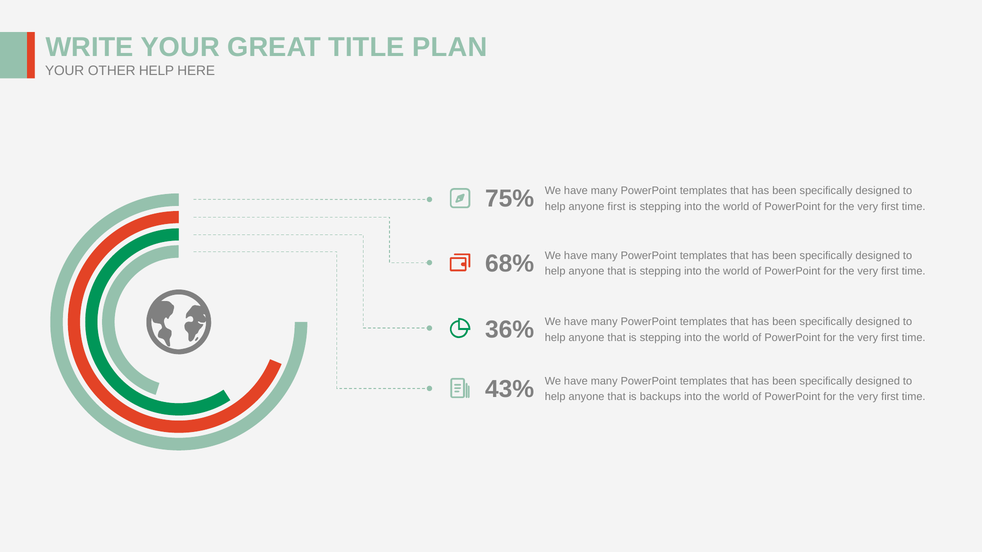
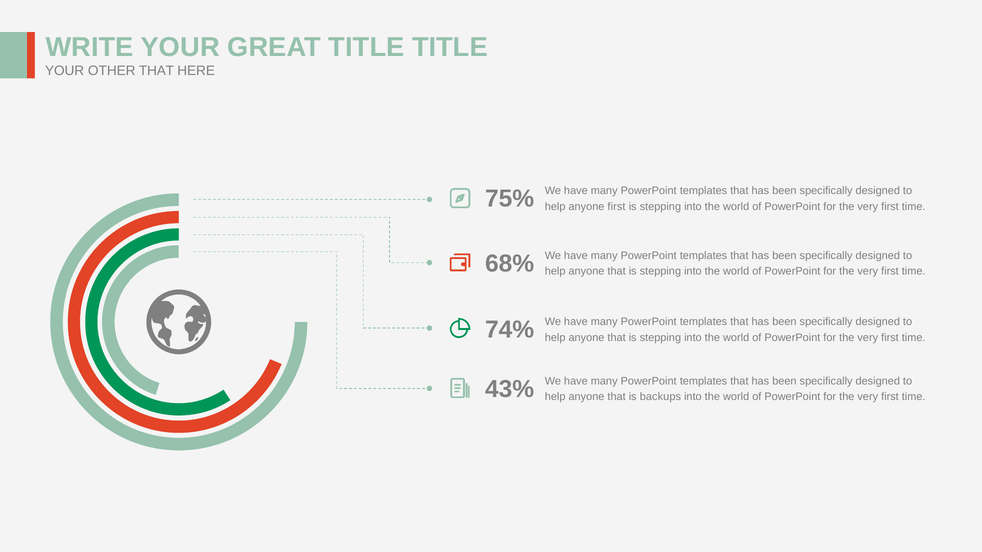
TITLE PLAN: PLAN -> TITLE
OTHER HELP: HELP -> THAT
36%: 36% -> 74%
